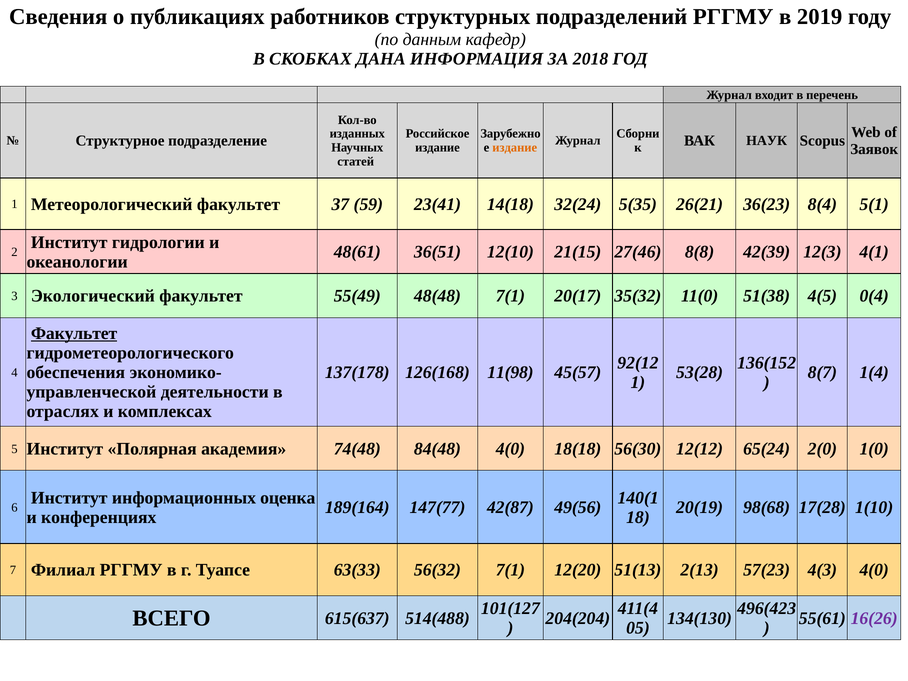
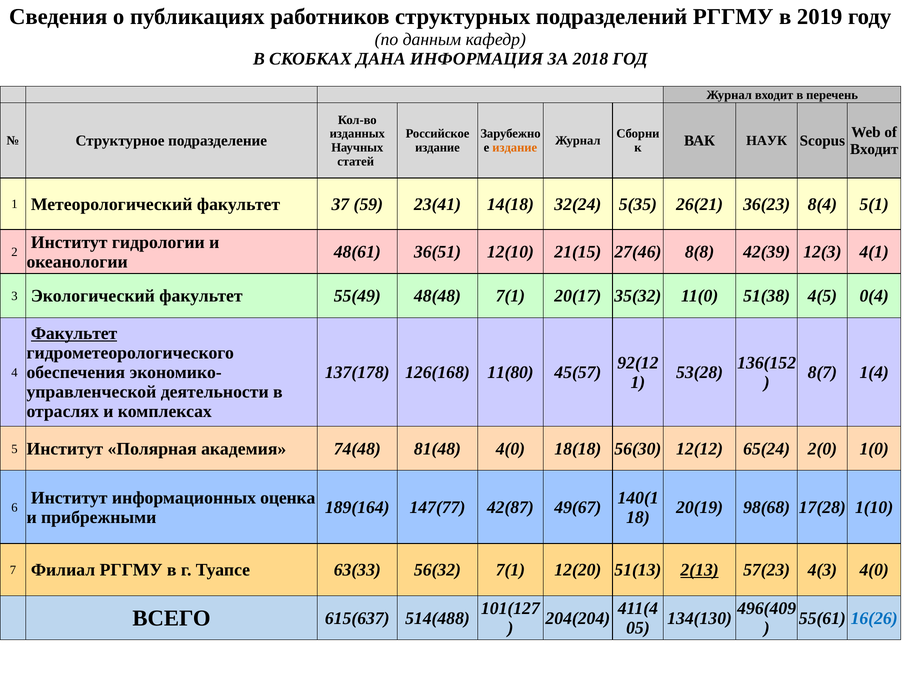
Заявок at (874, 149): Заявок -> Входит
11(98: 11(98 -> 11(80
84(48: 84(48 -> 81(48
49(56: 49(56 -> 49(67
конференциях: конференциях -> прибрежными
2(13 underline: none -> present
496(423: 496(423 -> 496(409
16(26 colour: purple -> blue
